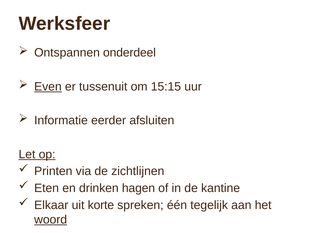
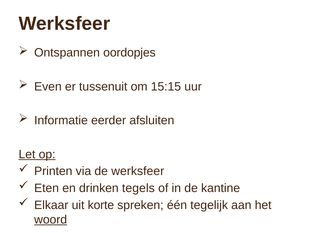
onderdeel: onderdeel -> oordopjes
Even underline: present -> none
de zichtlijnen: zichtlijnen -> werksfeer
hagen: hagen -> tegels
